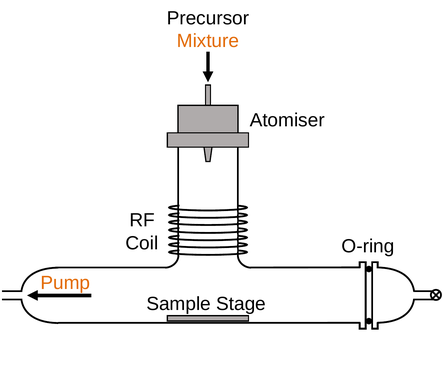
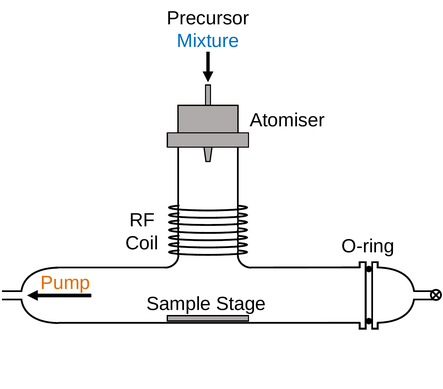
Mixture colour: orange -> blue
